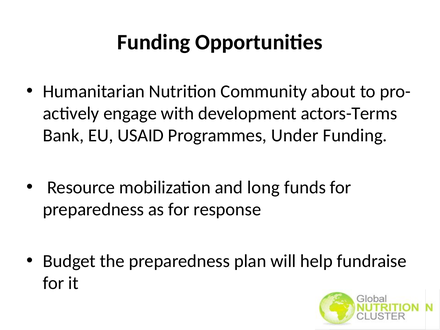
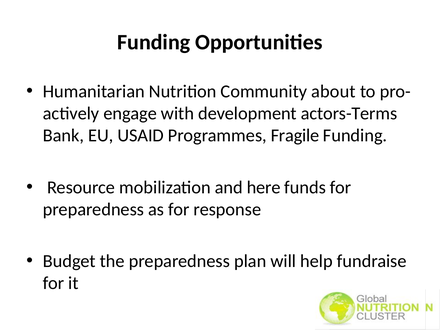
Under: Under -> Fragile
long: long -> here
